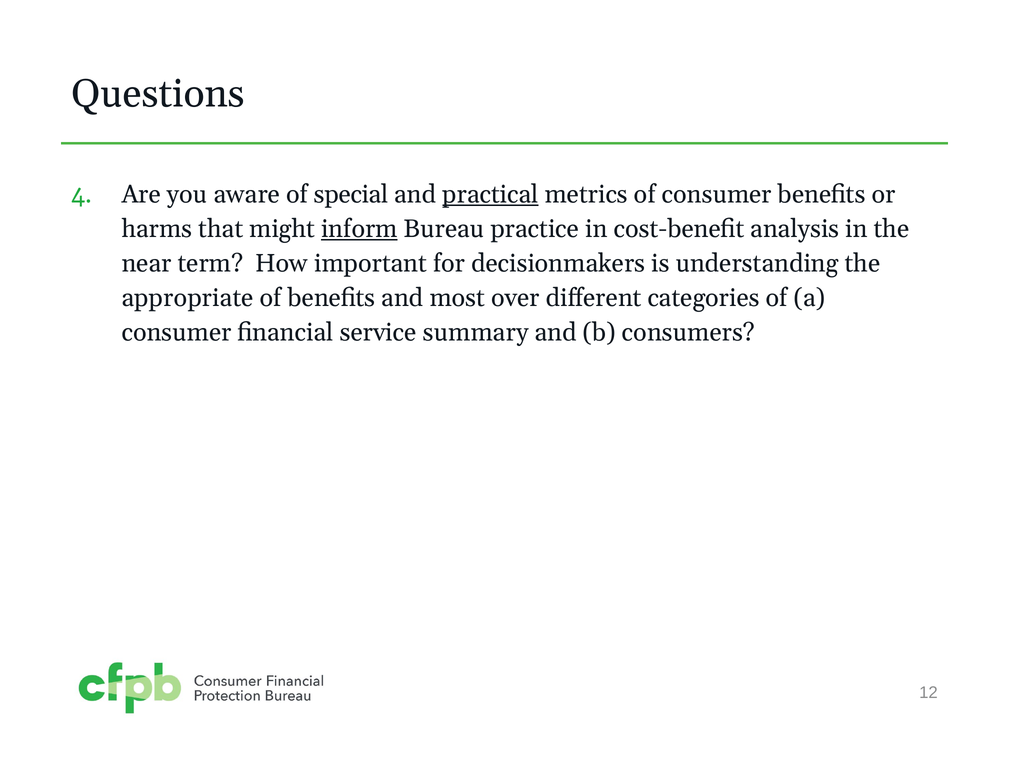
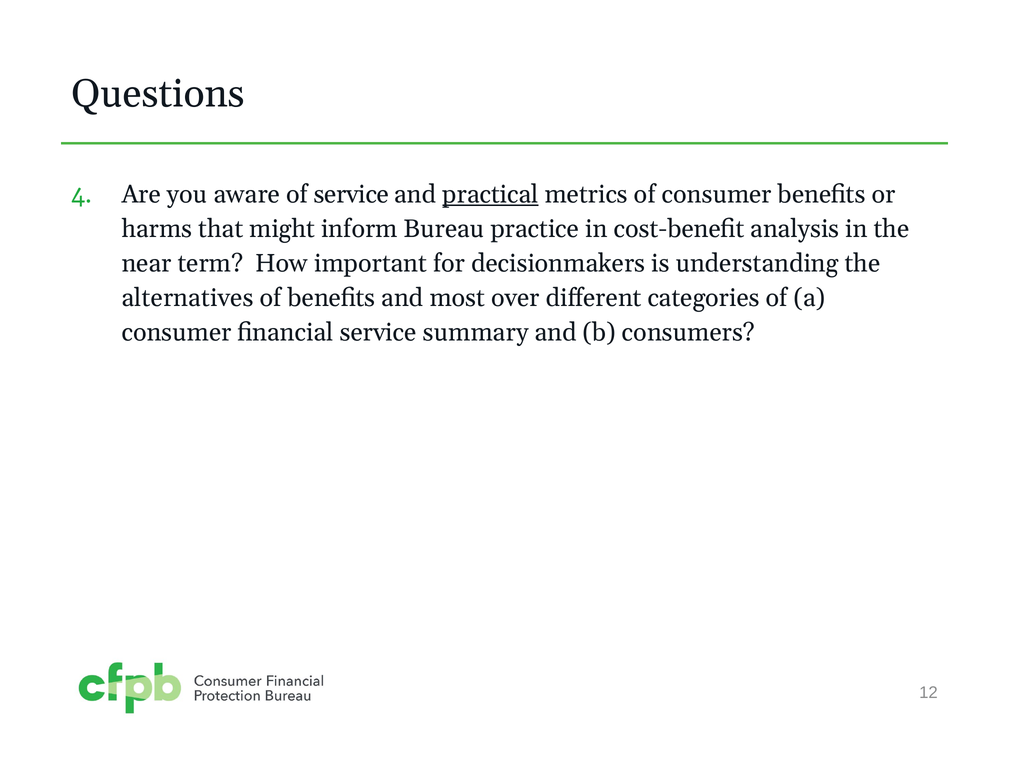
of special: special -> service
inform underline: present -> none
appropriate: appropriate -> alternatives
